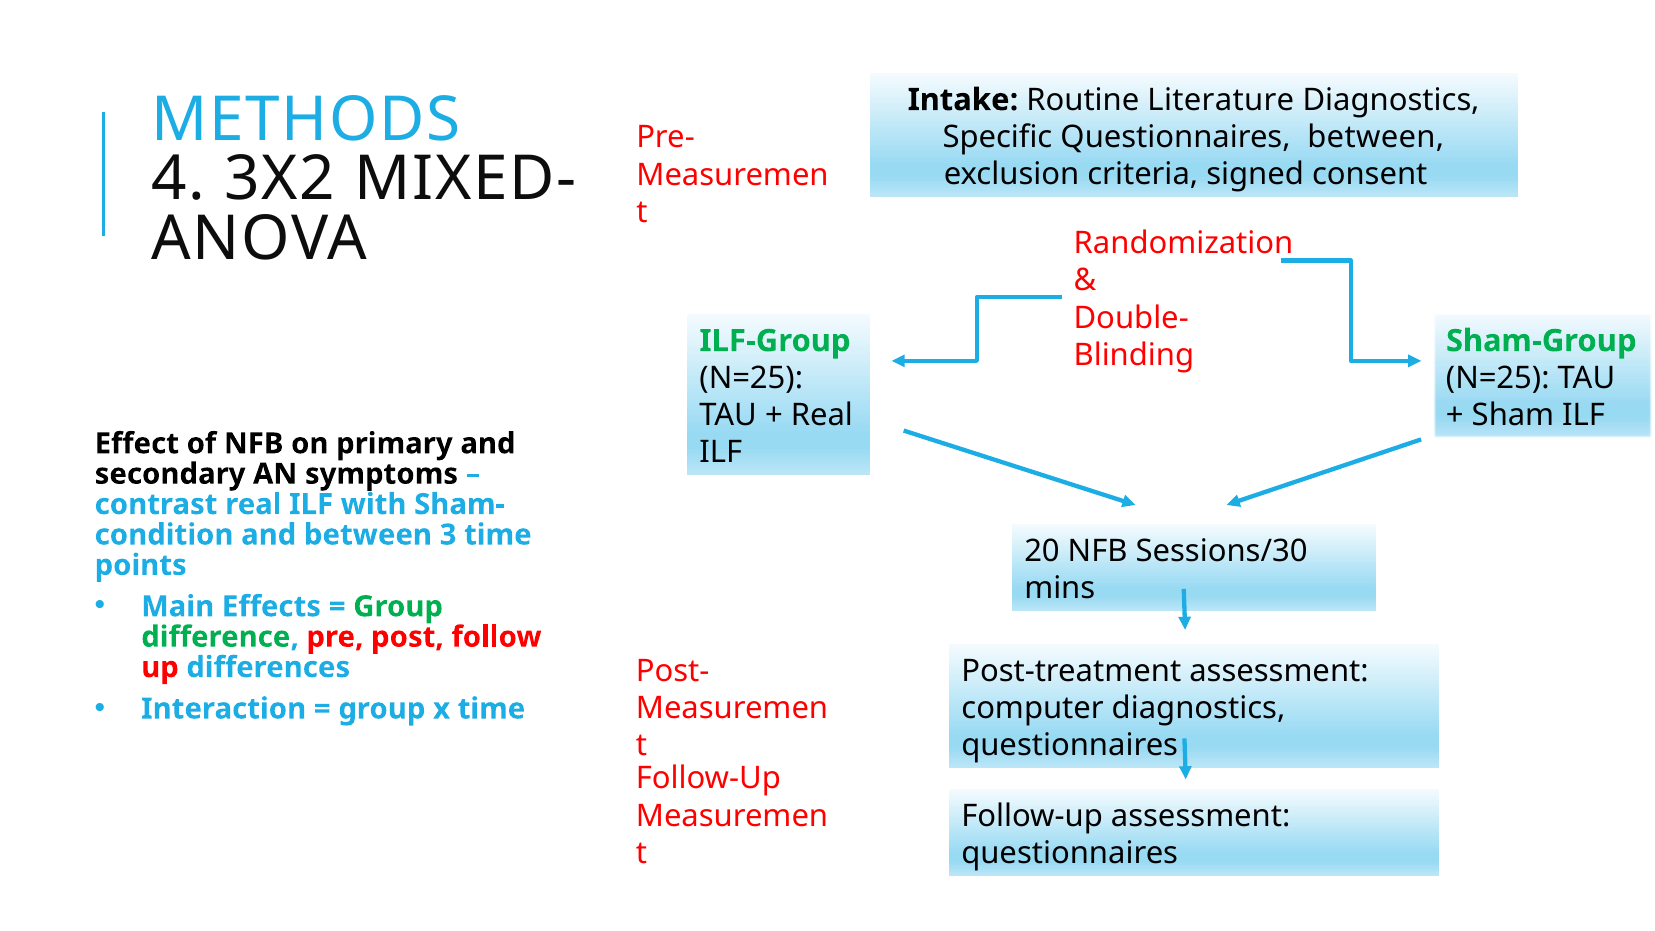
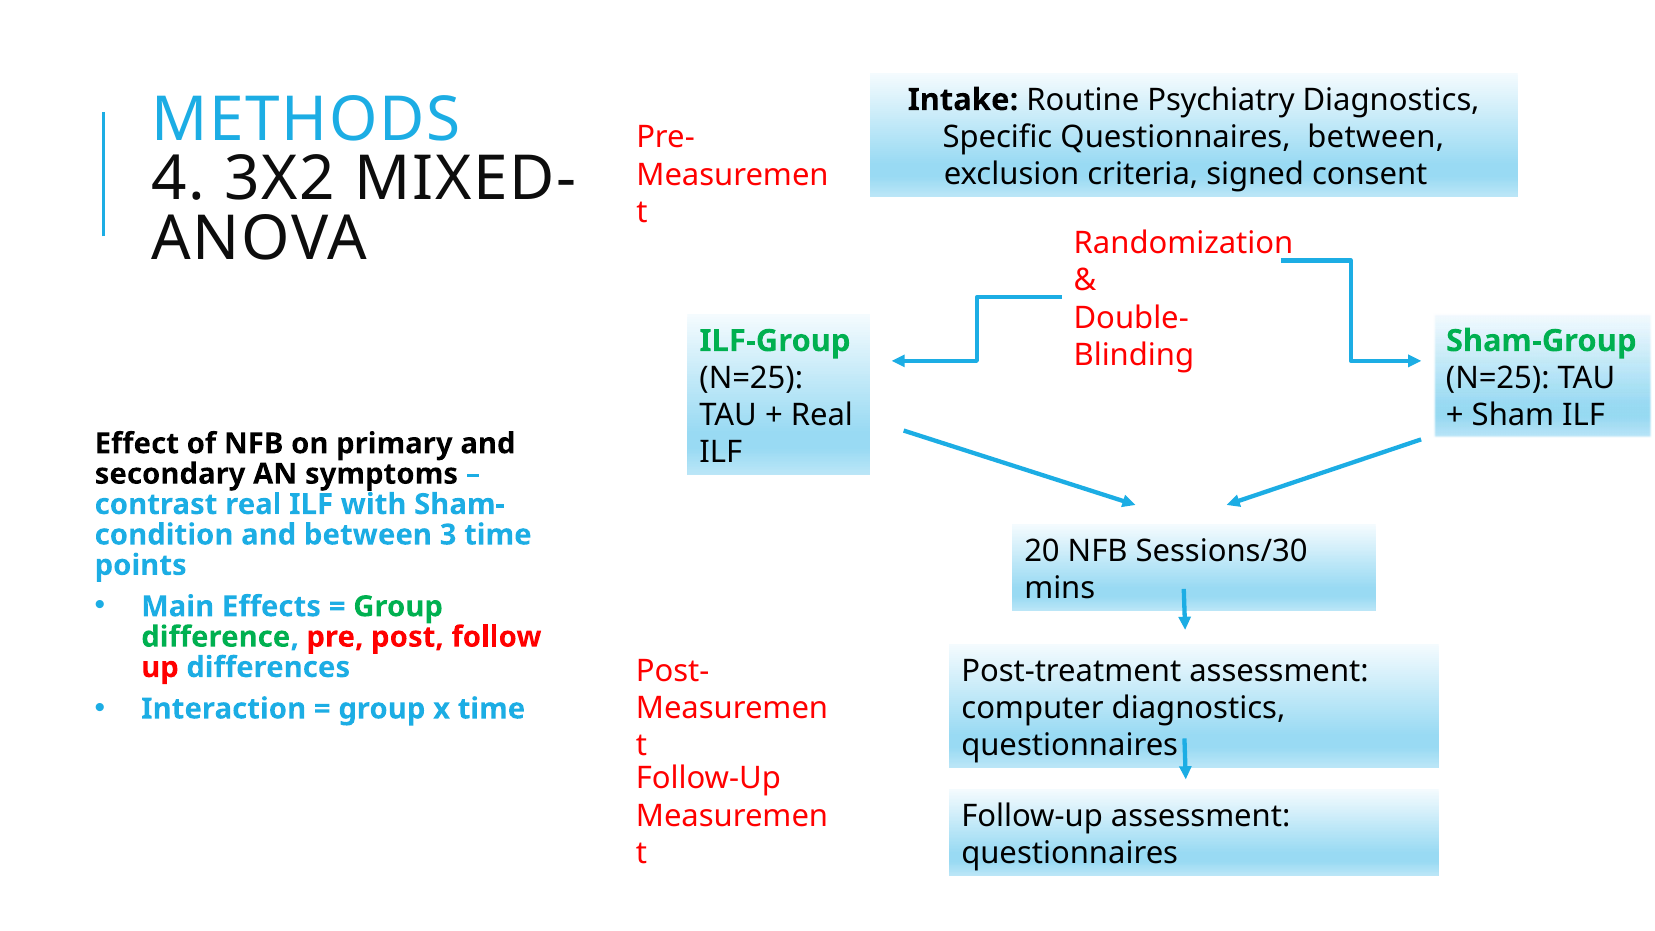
Literature: Literature -> Psychiatry
